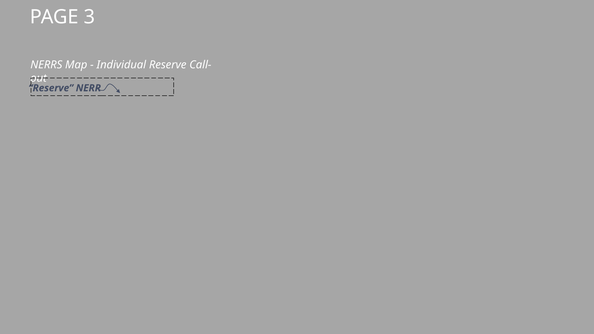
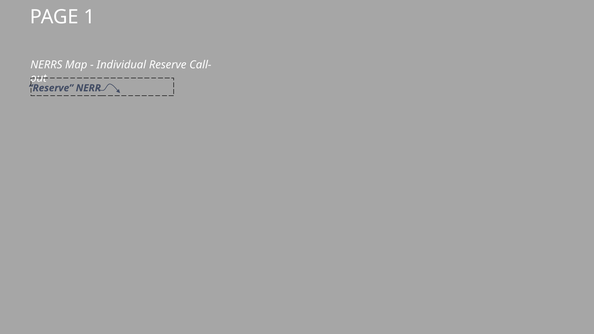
3: 3 -> 1
